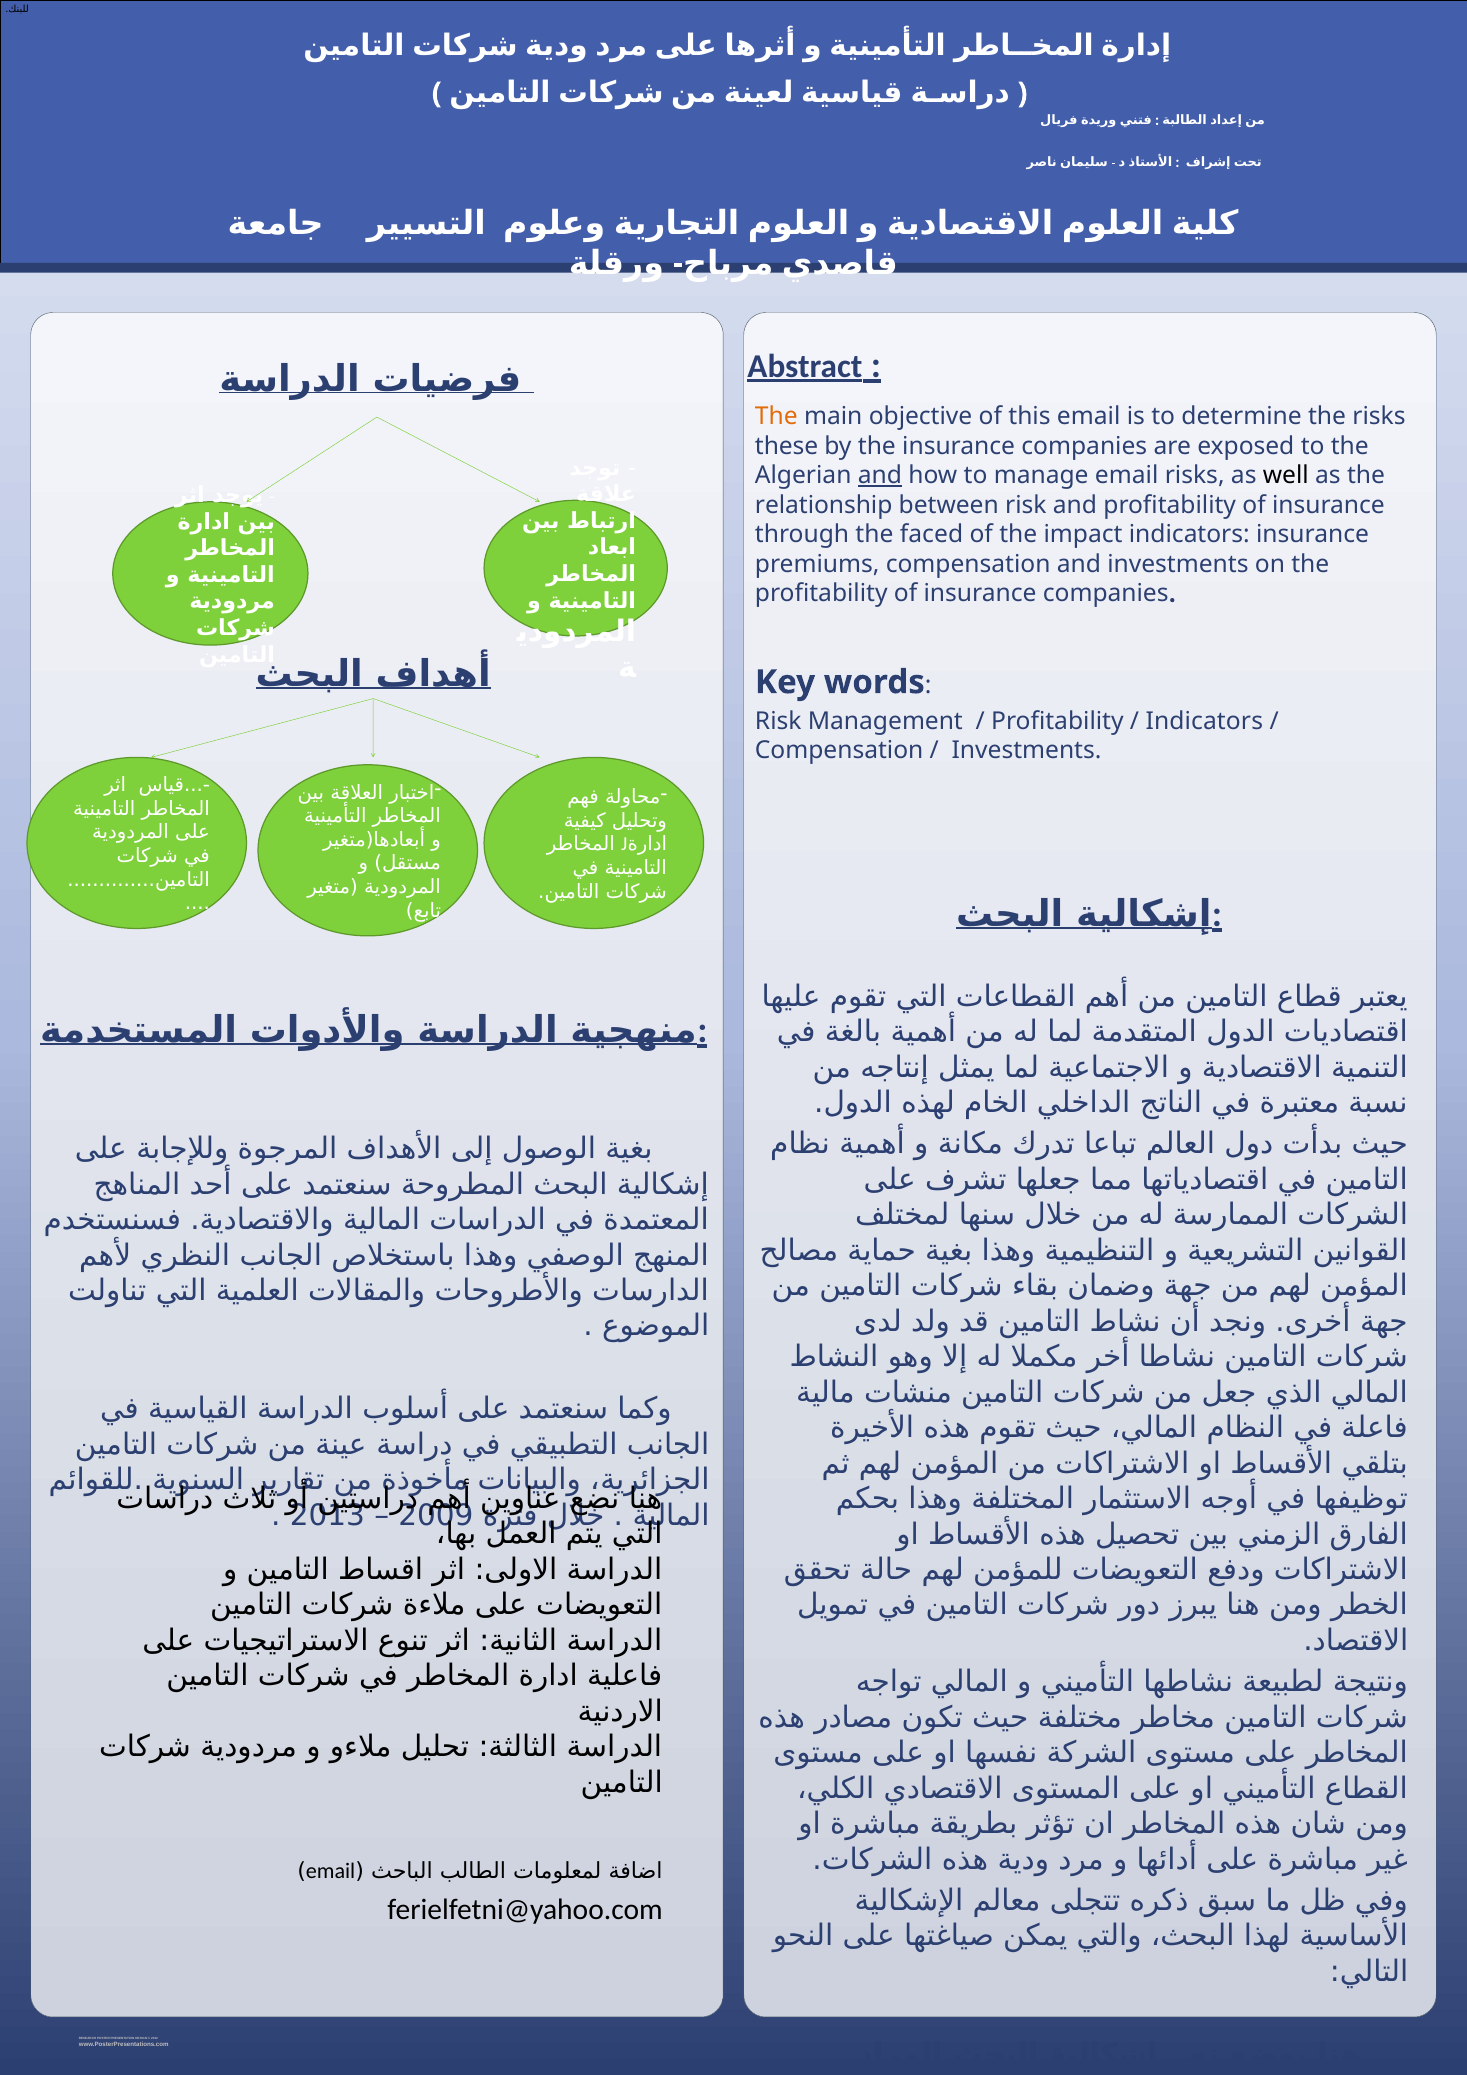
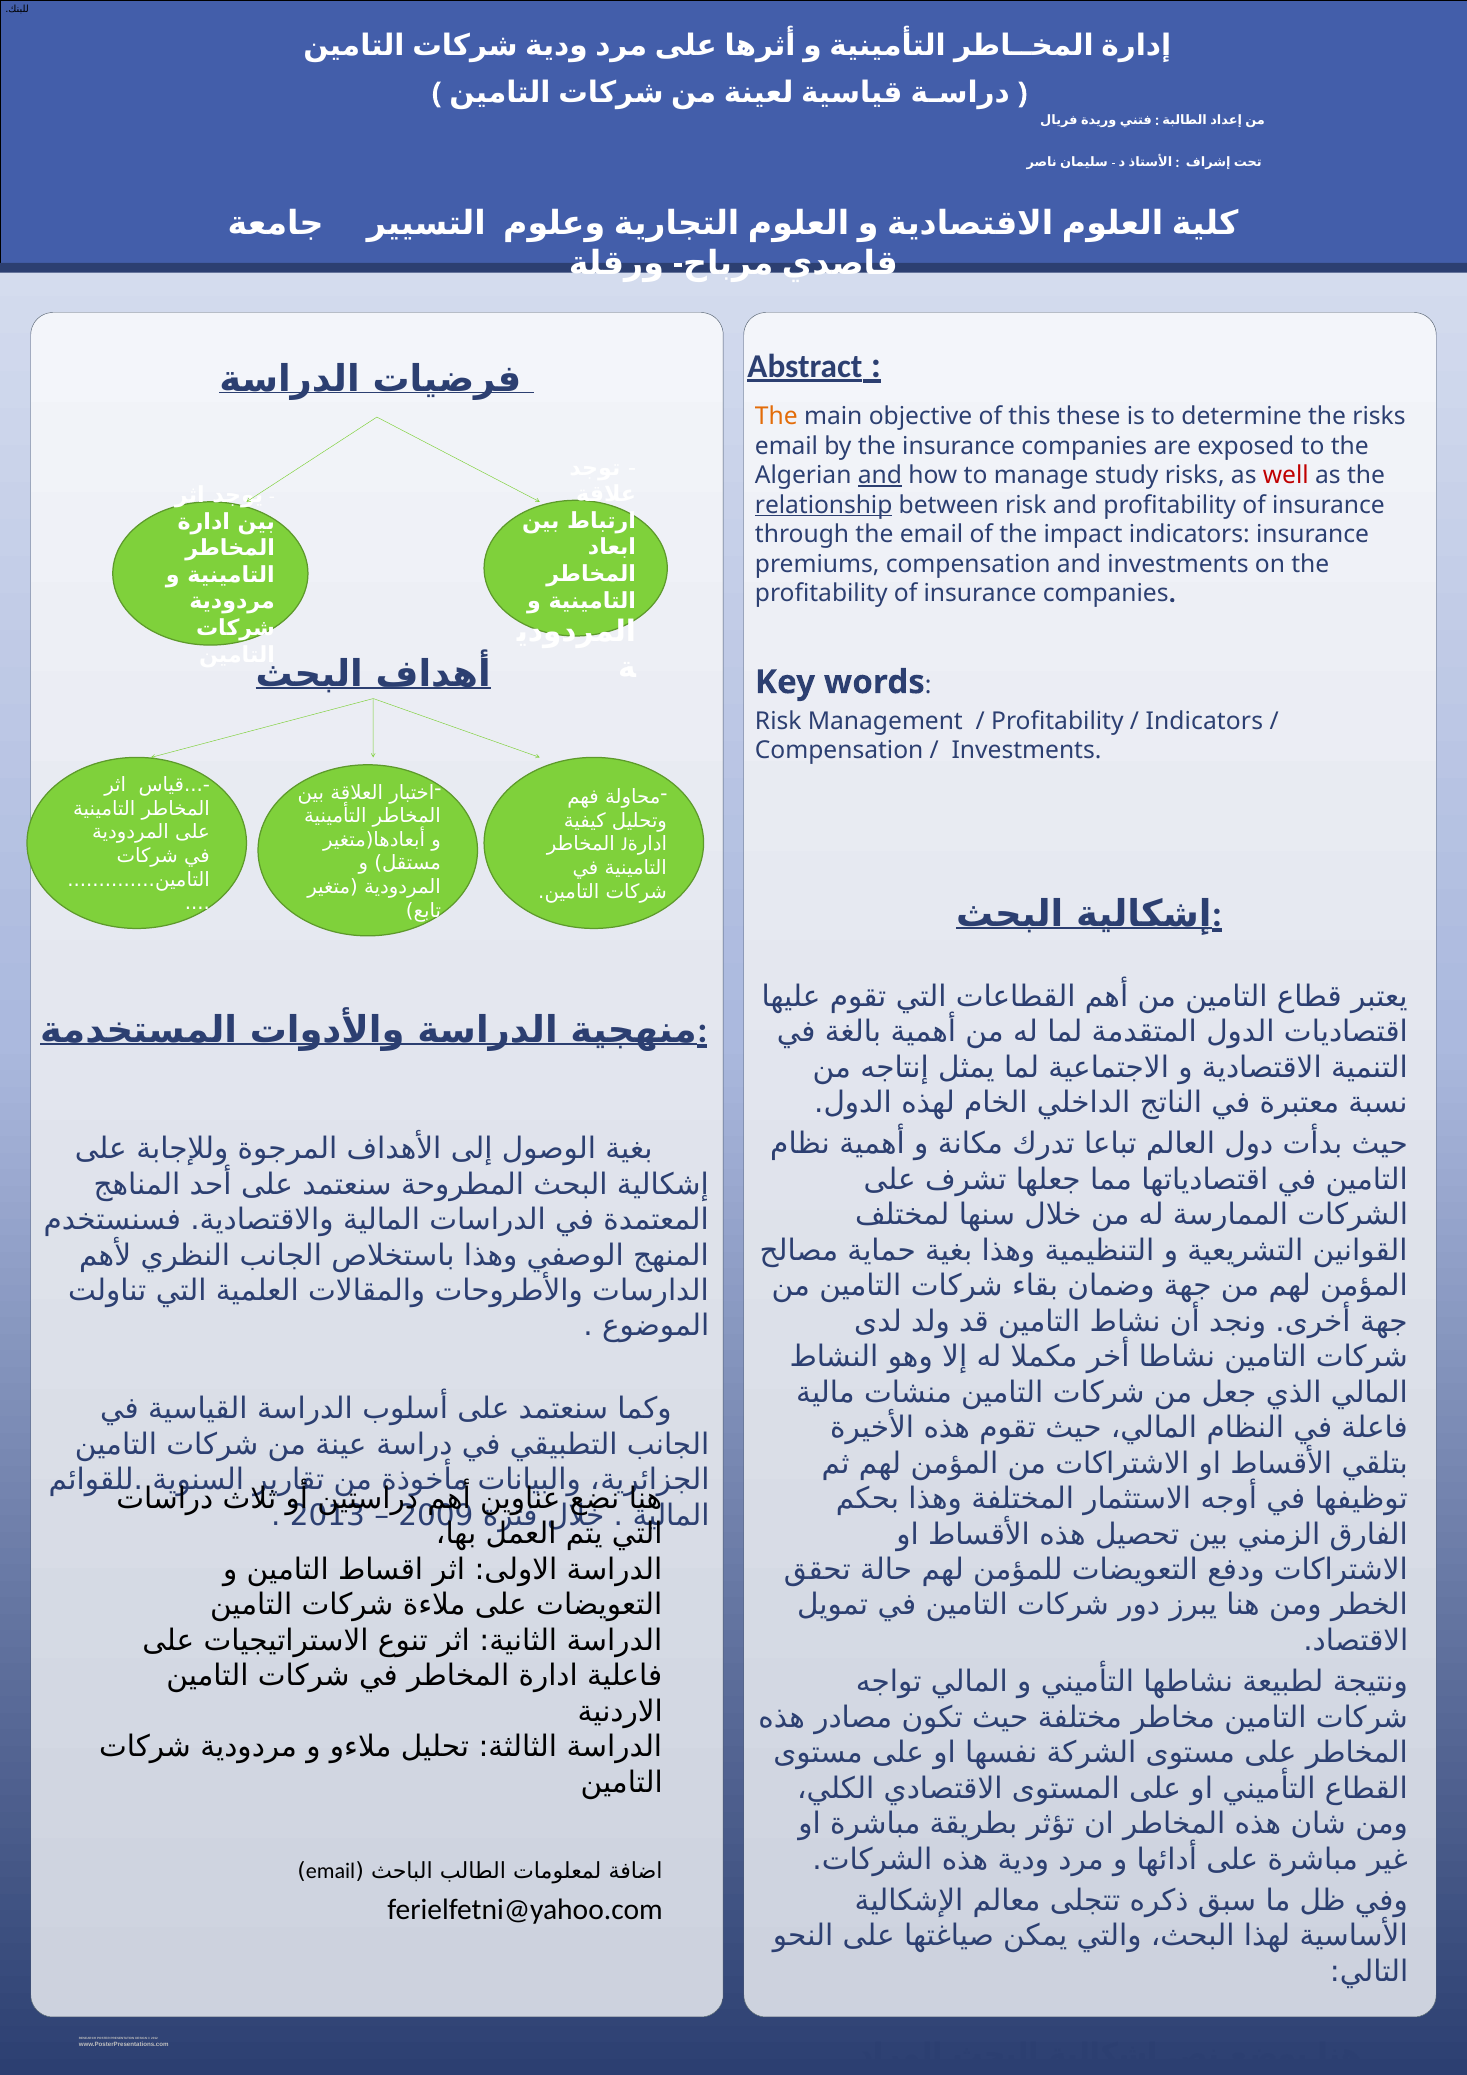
this email: email -> these
these at (787, 446): these -> email
manage email: email -> study
well colour: black -> red
relationship underline: none -> present
the faced: faced -> email
